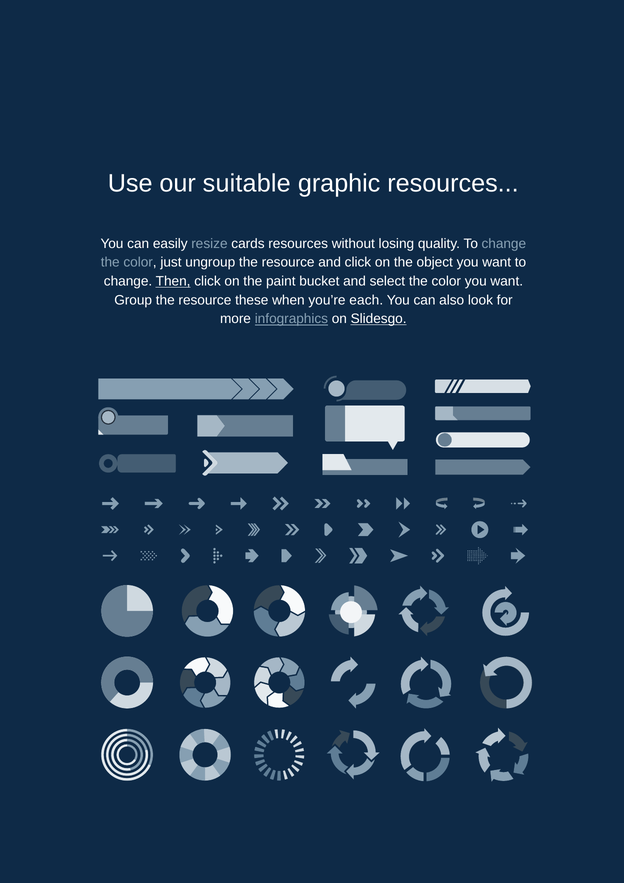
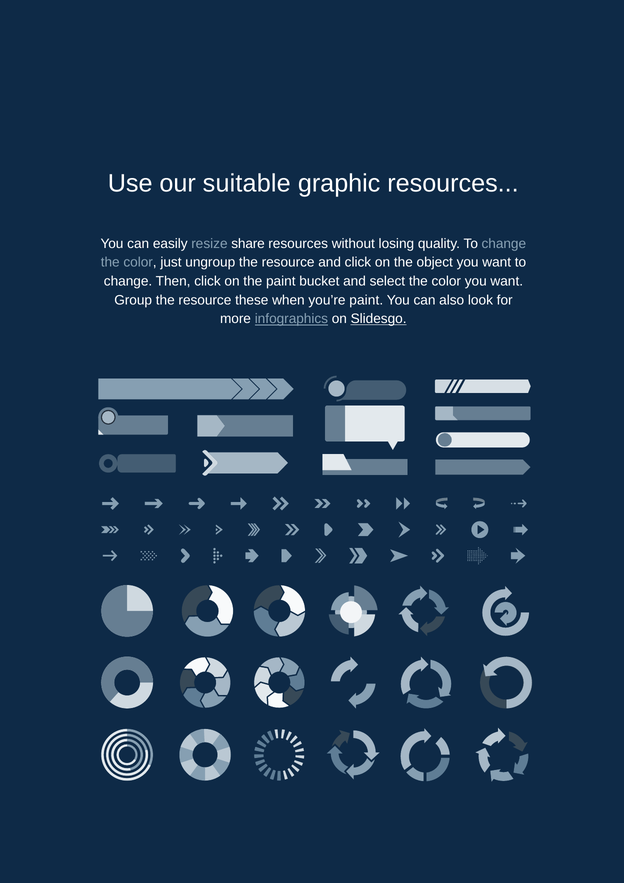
cards: cards -> share
Then underline: present -> none
you’re each: each -> paint
